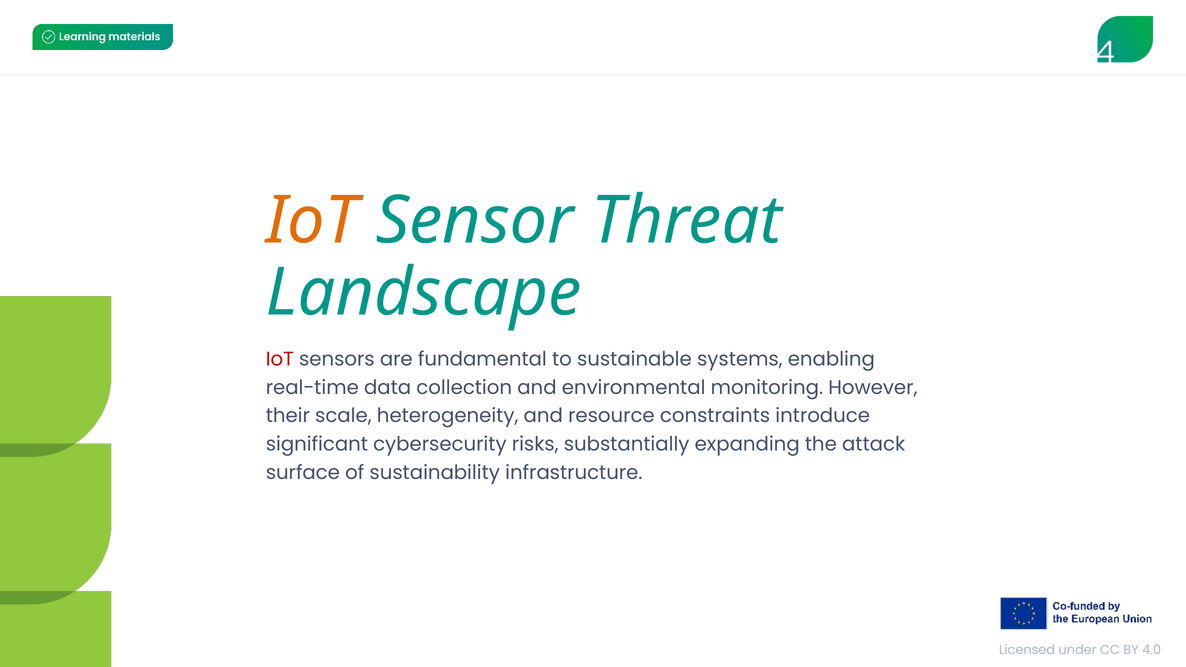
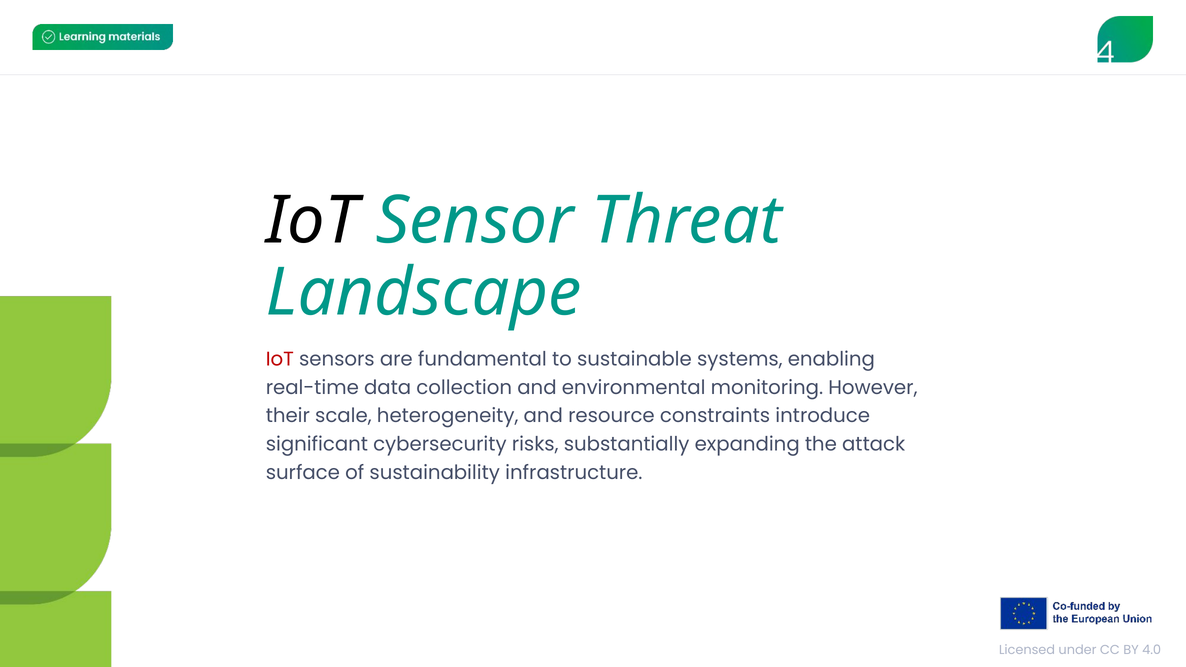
IoT at (312, 221) colour: orange -> black
